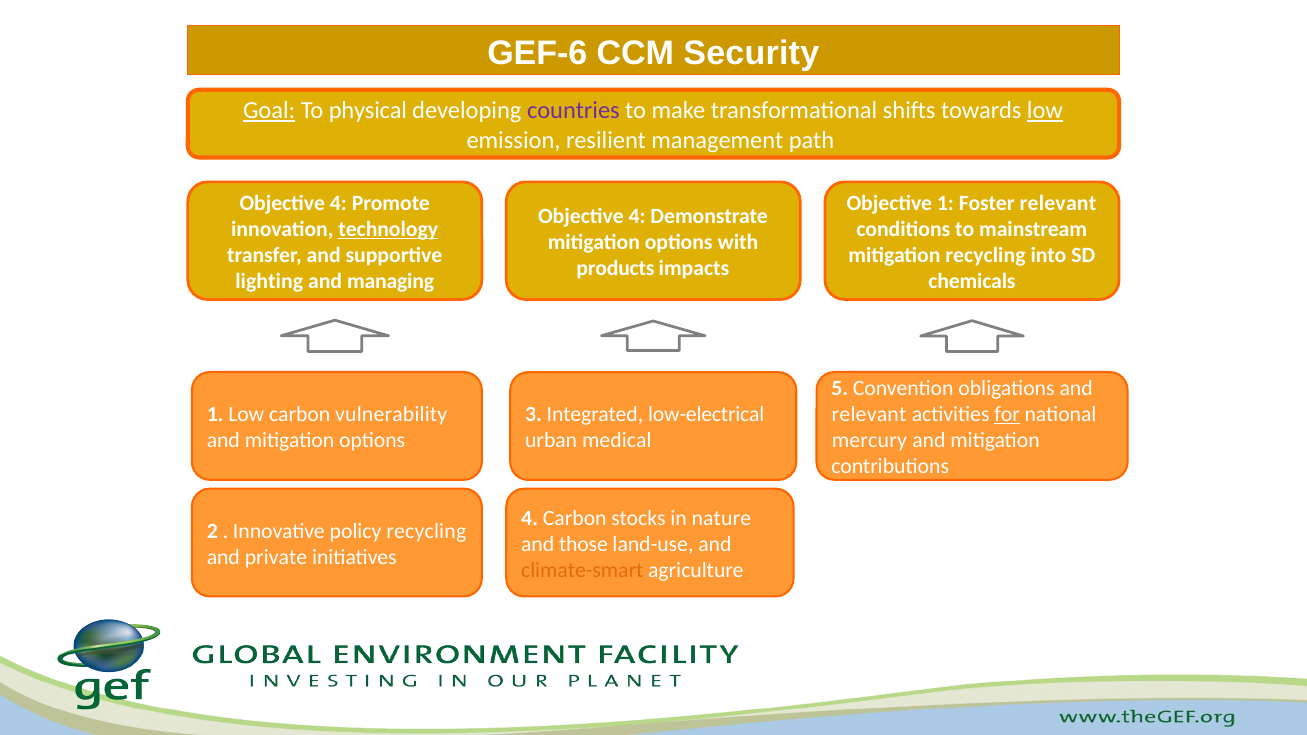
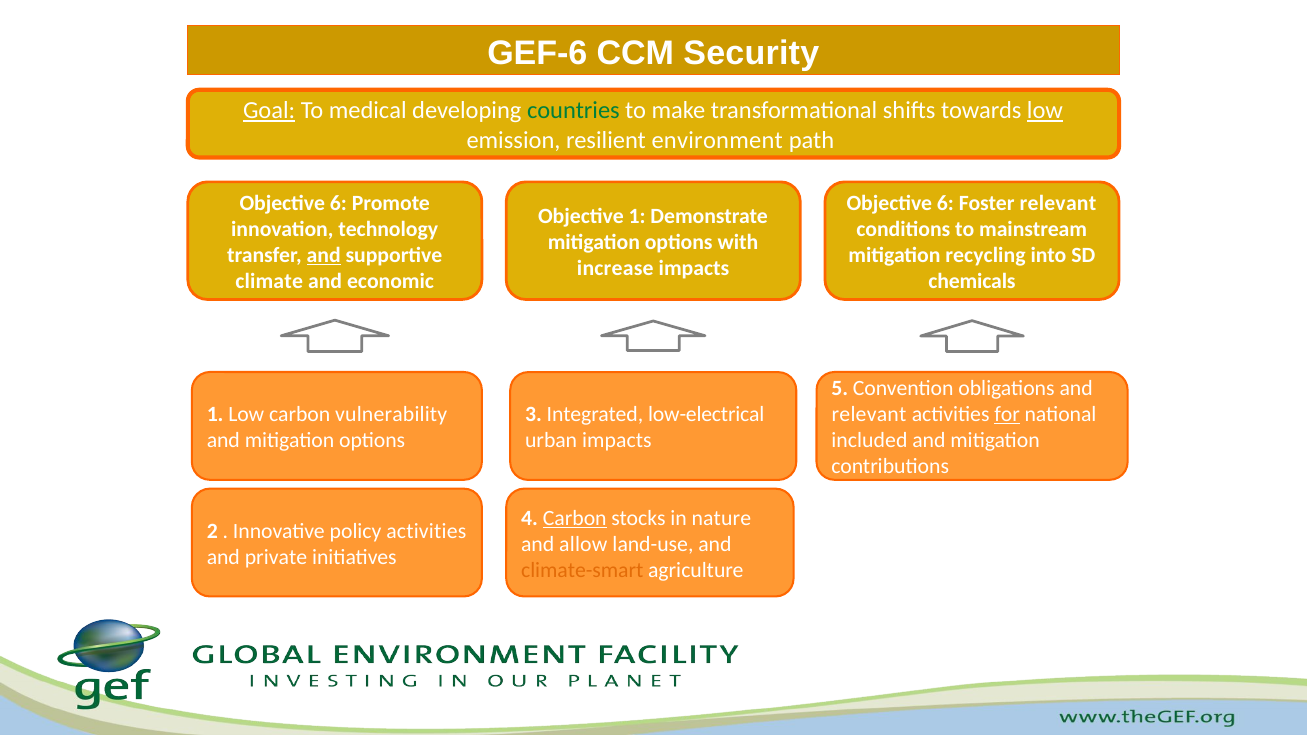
physical: physical -> medical
countries colour: purple -> green
management: management -> environment
4 at (338, 203): 4 -> 6
1 at (945, 203): 1 -> 6
4 at (637, 216): 4 -> 1
technology underline: present -> none
and at (324, 255) underline: none -> present
products: products -> increase
lighting: lighting -> climate
managing: managing -> economic
mercury: mercury -> included
urban medical: medical -> impacts
Carbon at (575, 518) underline: none -> present
policy recycling: recycling -> activities
those: those -> allow
